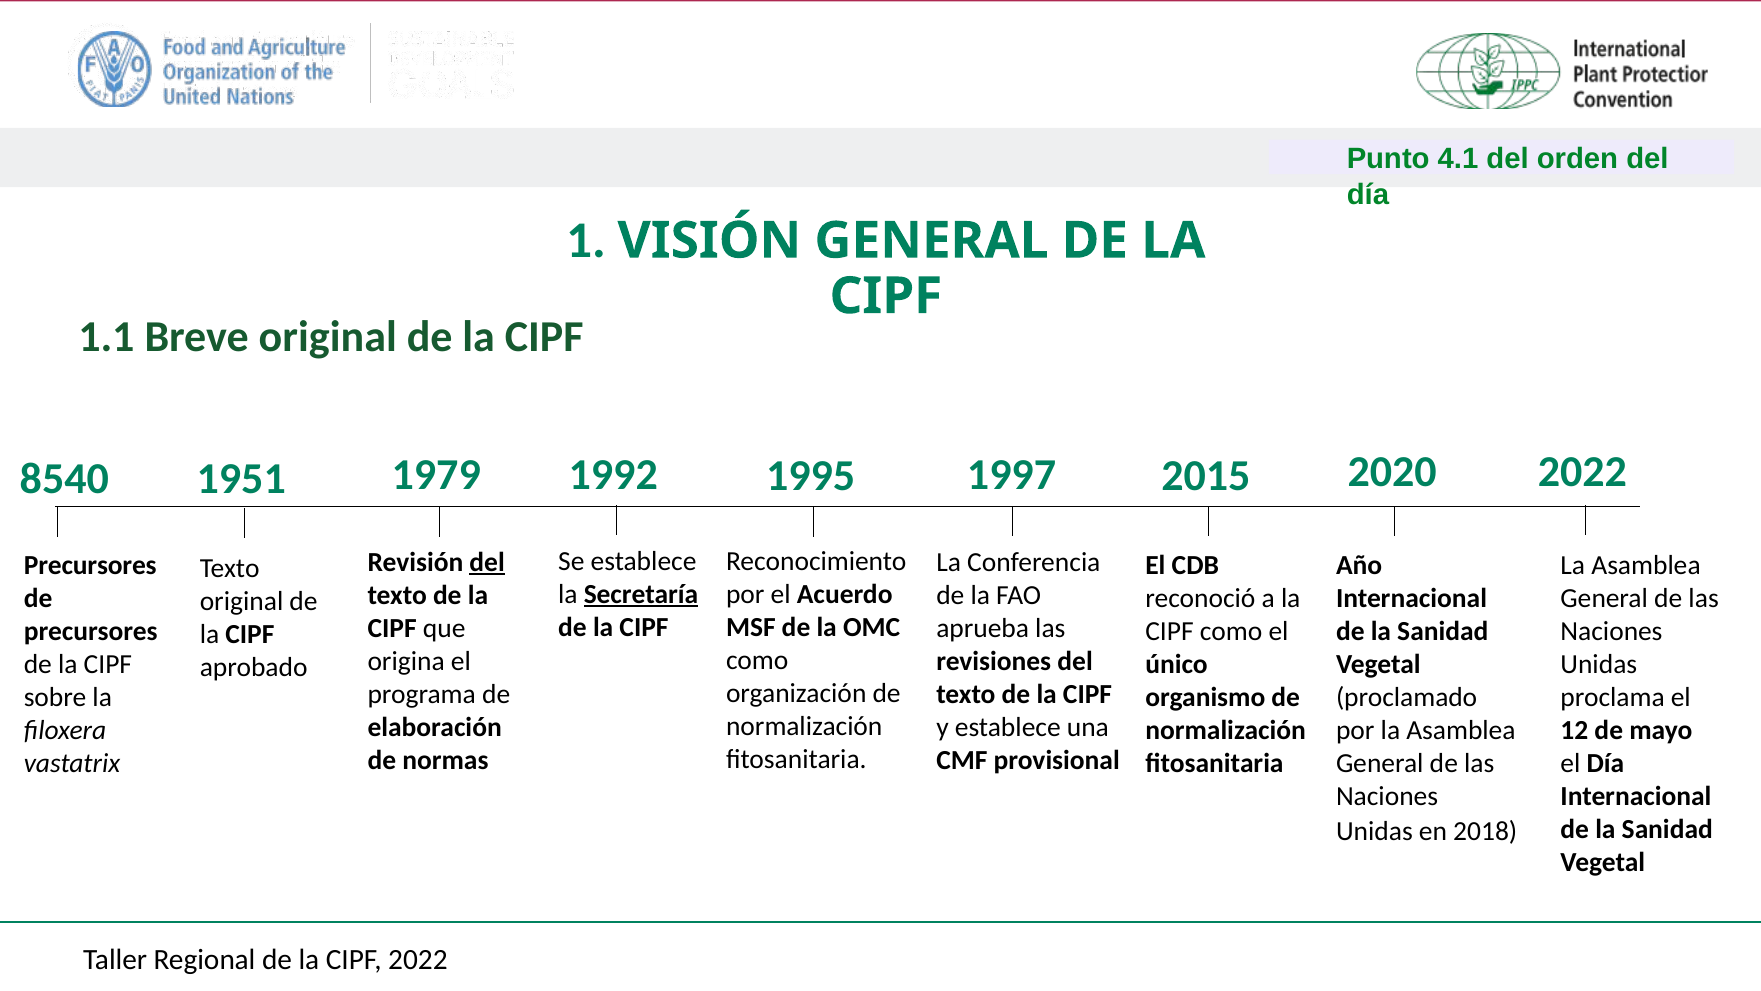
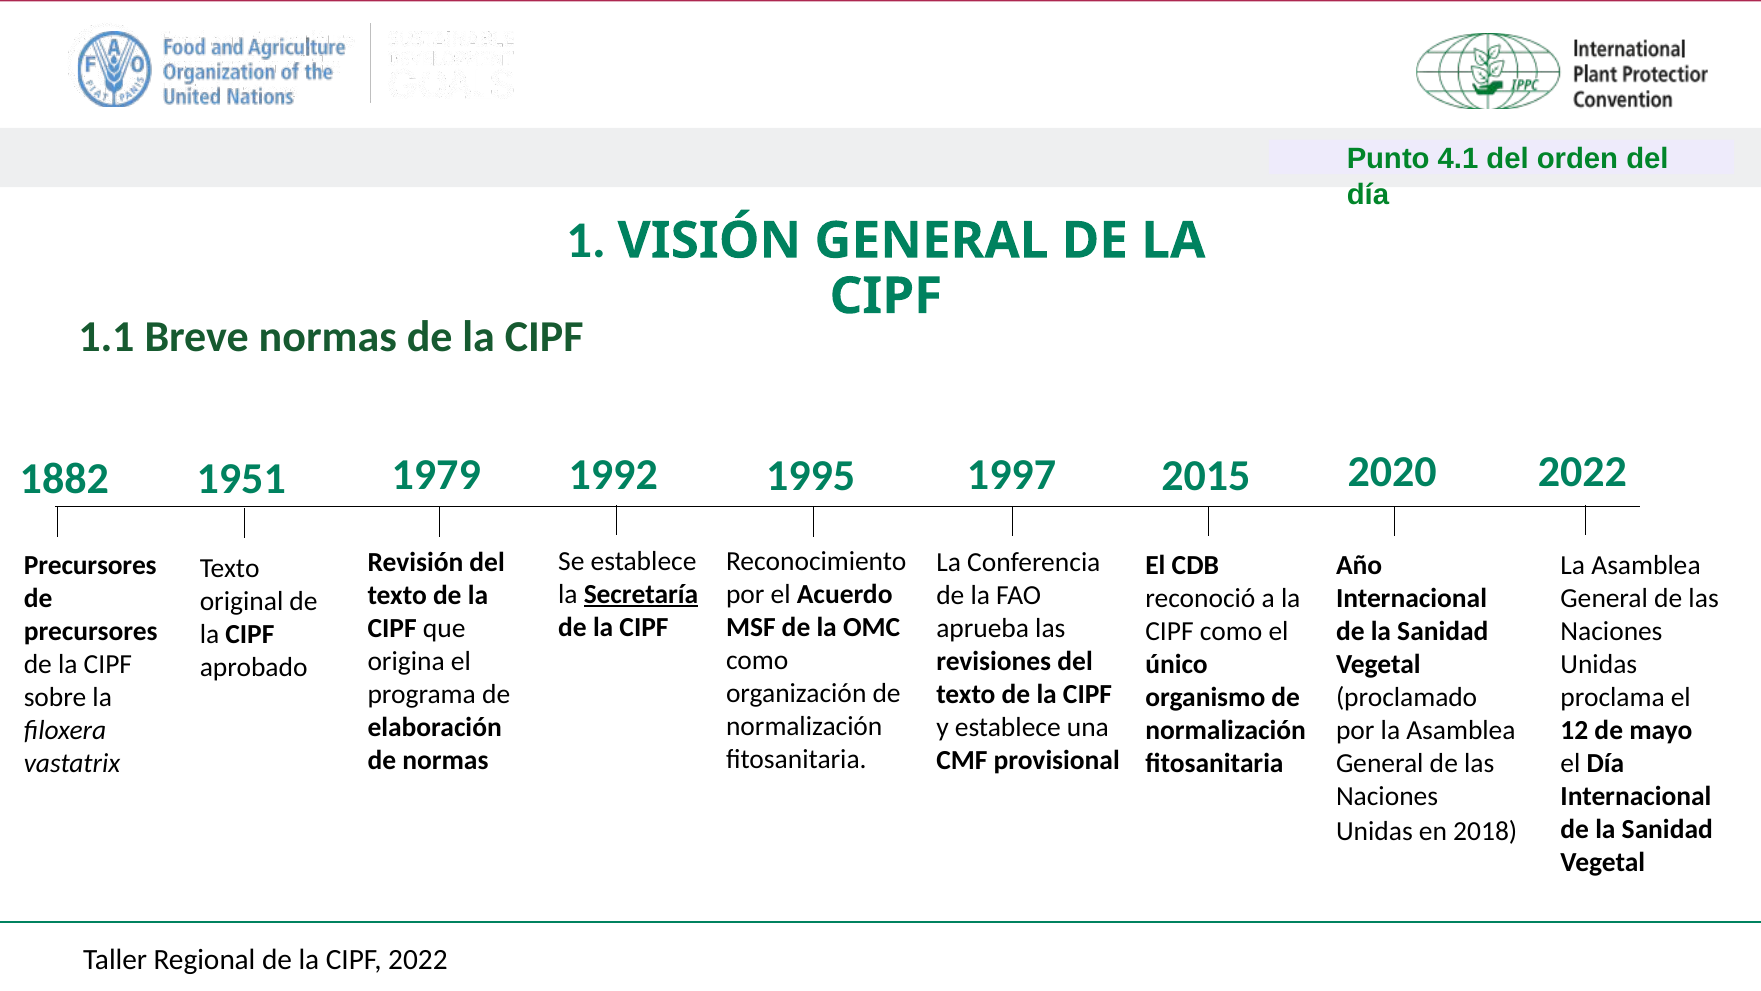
Breve original: original -> normas
8540: 8540 -> 1882
del at (487, 562) underline: present -> none
